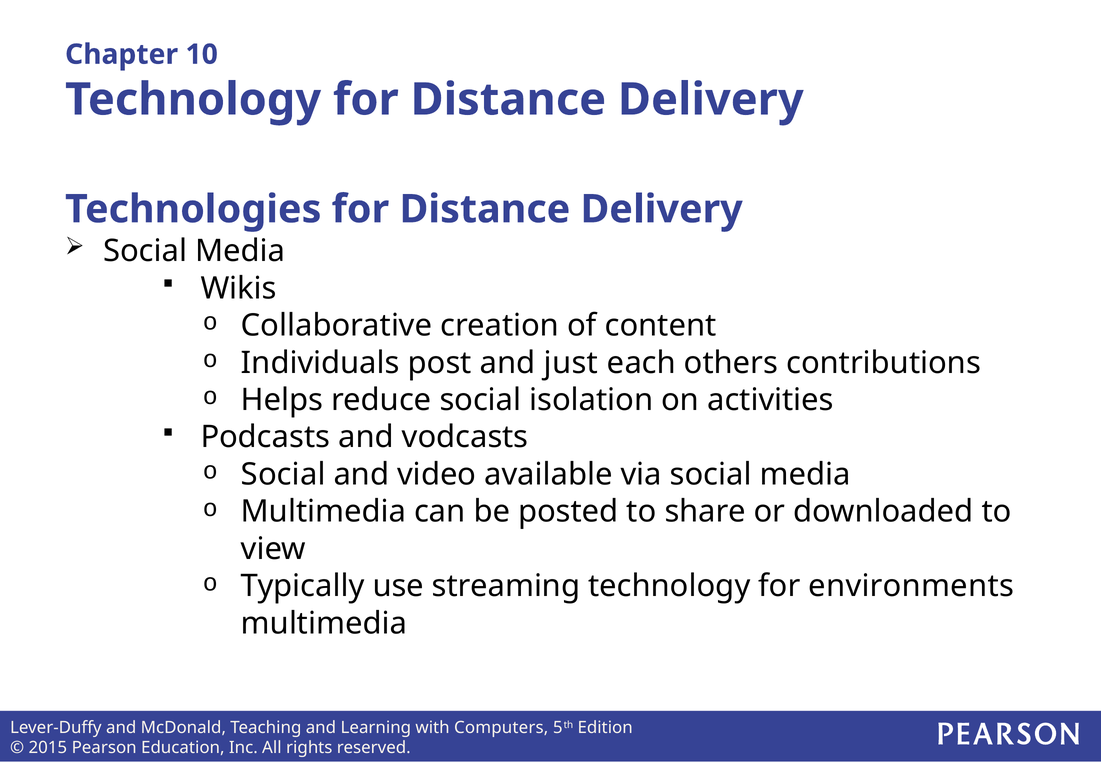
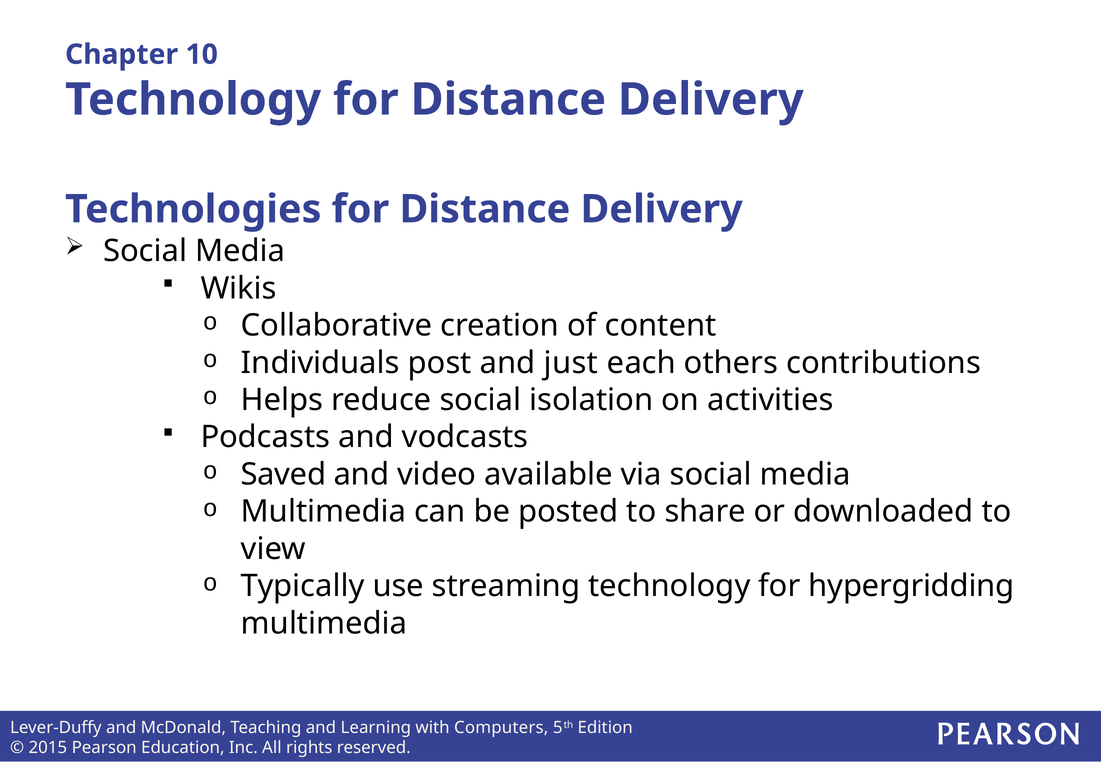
Social at (283, 475): Social -> Saved
environments: environments -> hypergridding
